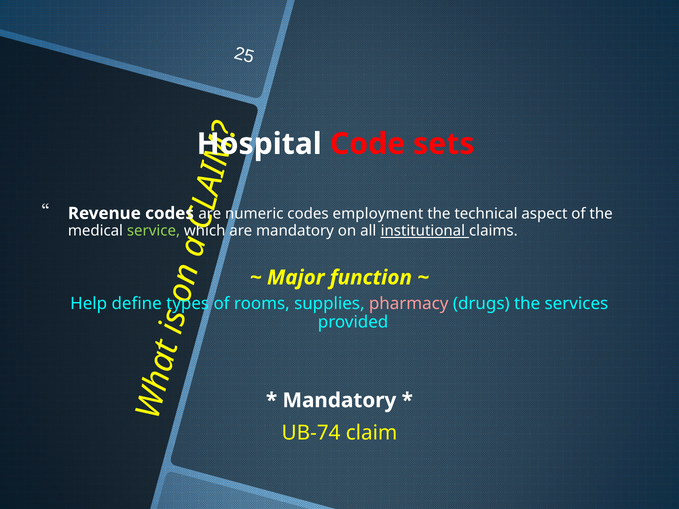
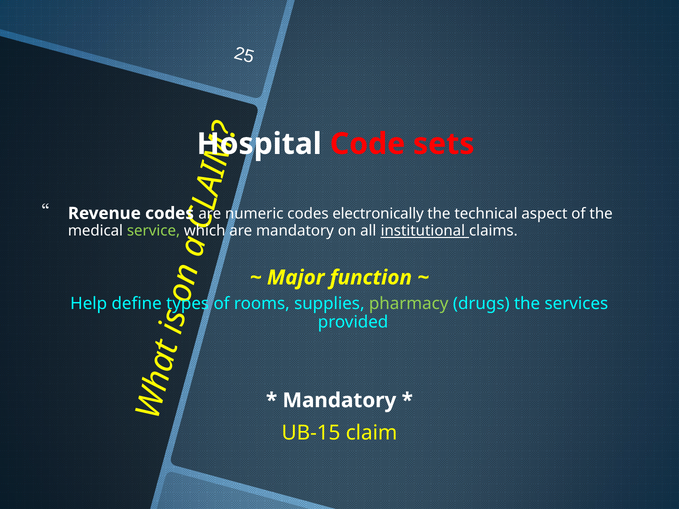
employment: employment -> electronically
pharmacy colour: pink -> light green
UB-74: UB-74 -> UB-15
